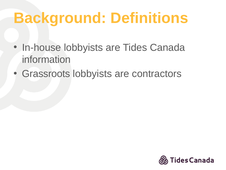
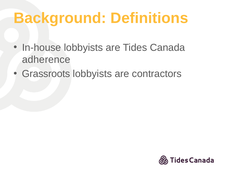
information: information -> adherence
